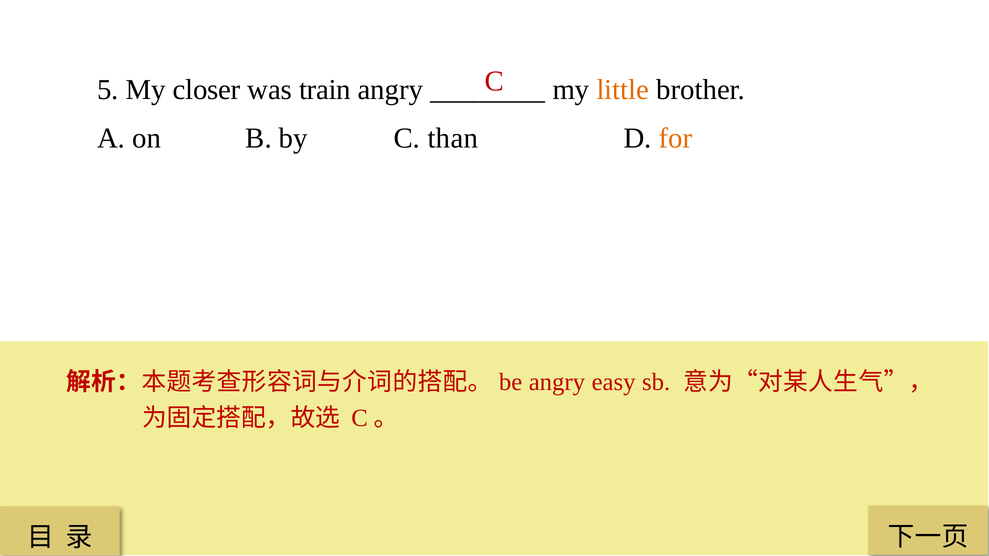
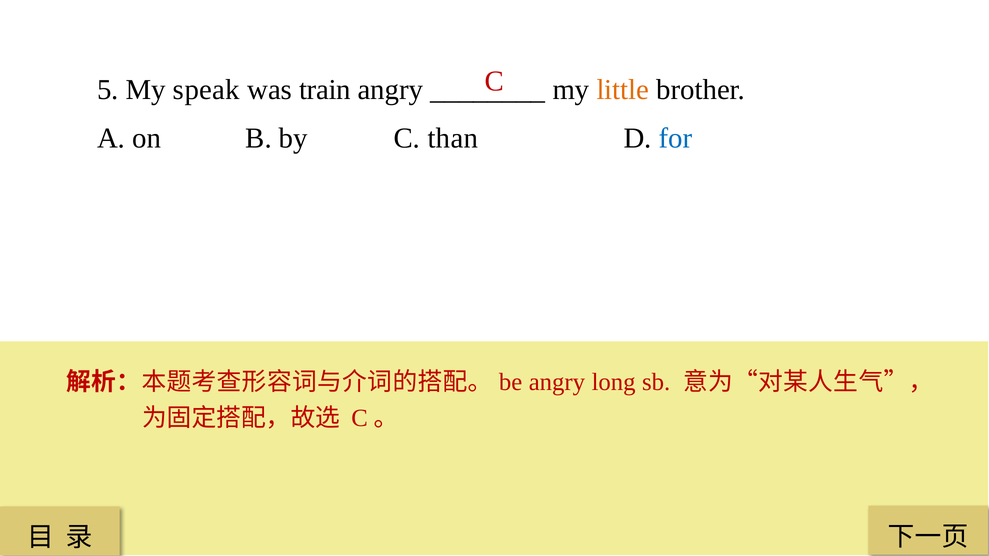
closer: closer -> speak
for colour: orange -> blue
easy: easy -> long
